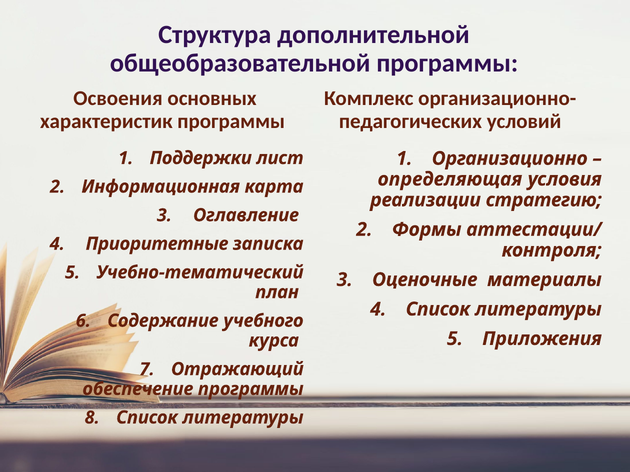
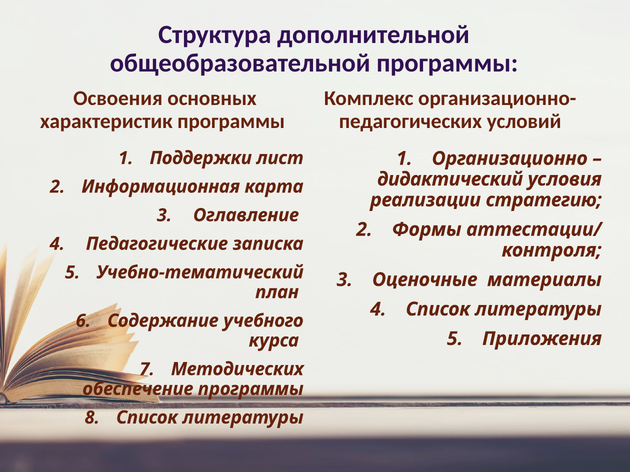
определяющая: определяющая -> дидактический
Приоритетные: Приоритетные -> Педагогические
Отражающий: Отражающий -> Методических
